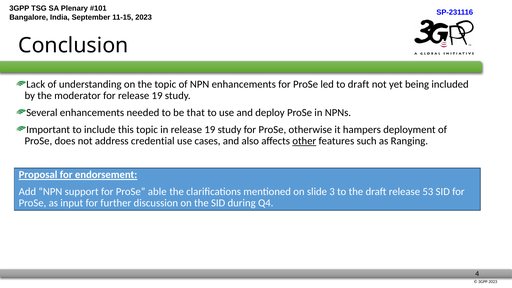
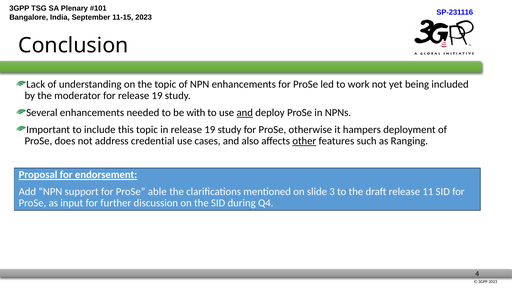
to draft: draft -> work
that: that -> with
and at (245, 113) underline: none -> present
53: 53 -> 11
